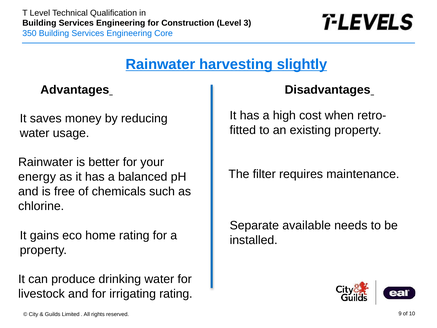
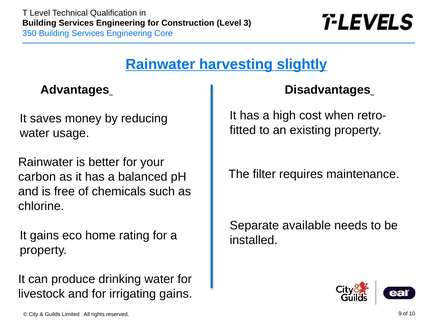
energy: energy -> carbon
irrigating rating: rating -> gains
